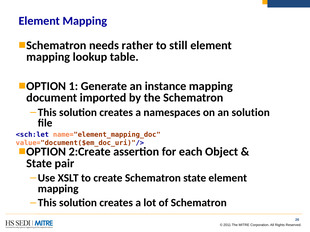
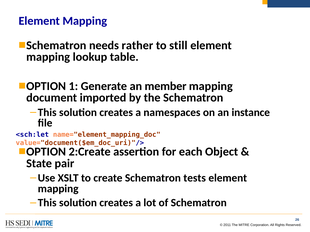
instance: instance -> member
an solution: solution -> instance
Schematron state: state -> tests
